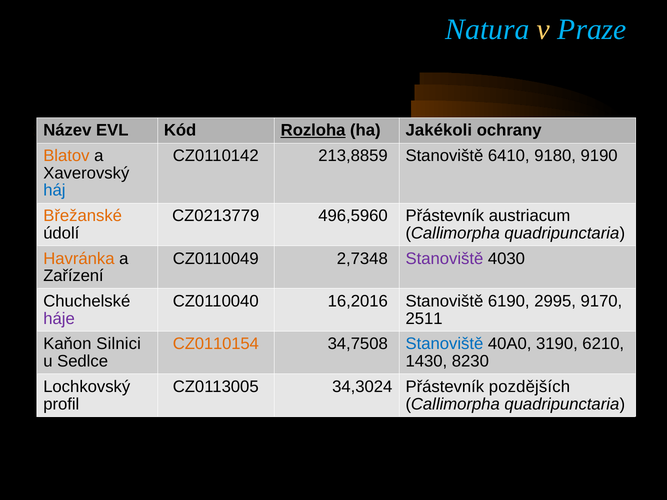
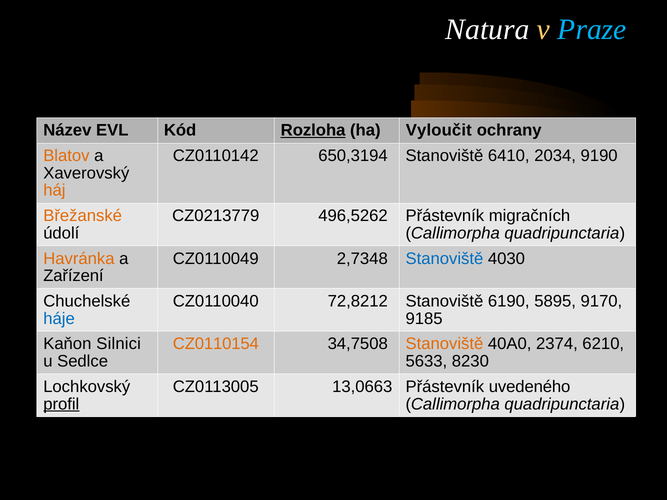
Natura colour: light blue -> white
Jakékoli: Jakékoli -> Vyloučit
213,8859: 213,8859 -> 650,3194
9180: 9180 -> 2034
háj colour: blue -> orange
496,5960: 496,5960 -> 496,5262
austriacum: austriacum -> migračních
Stanoviště at (444, 259) colour: purple -> blue
16,2016: 16,2016 -> 72,8212
2995: 2995 -> 5895
háje colour: purple -> blue
2511: 2511 -> 9185
Stanoviště at (444, 344) colour: blue -> orange
3190: 3190 -> 2374
1430: 1430 -> 5633
34,3024: 34,3024 -> 13,0663
pozdějších: pozdějších -> uvedeného
profil underline: none -> present
